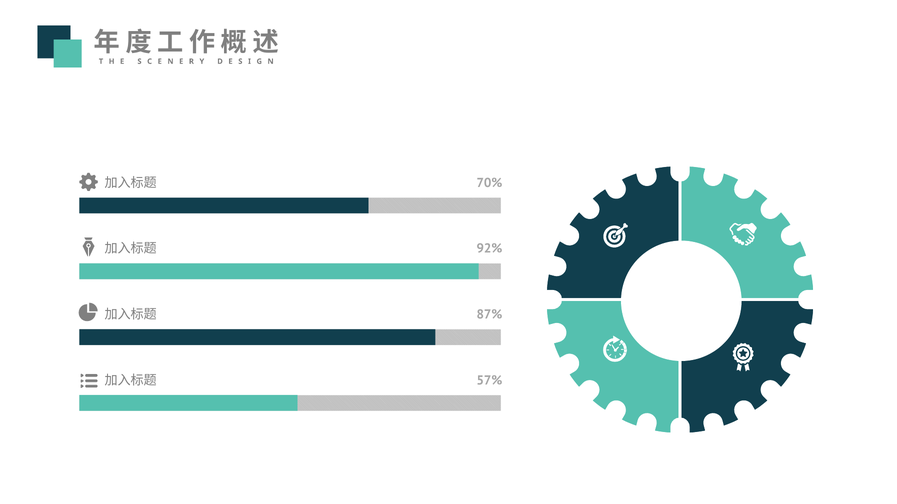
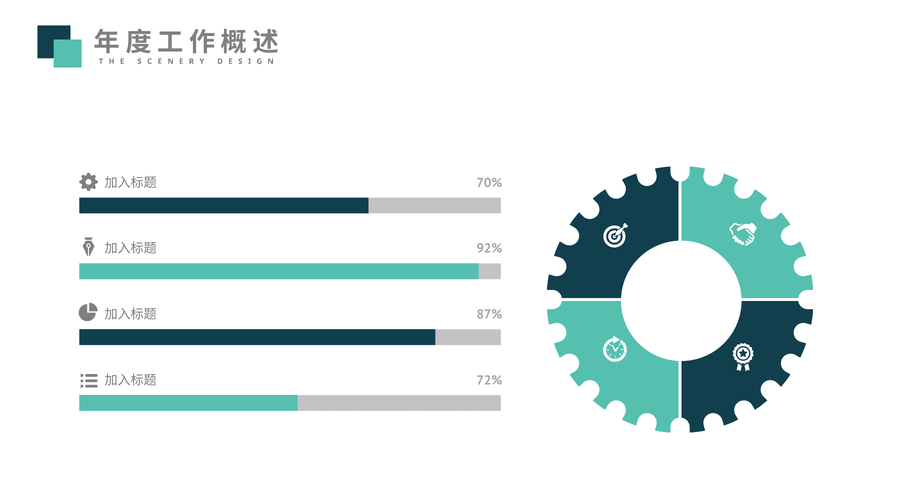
57%: 57% -> 72%
